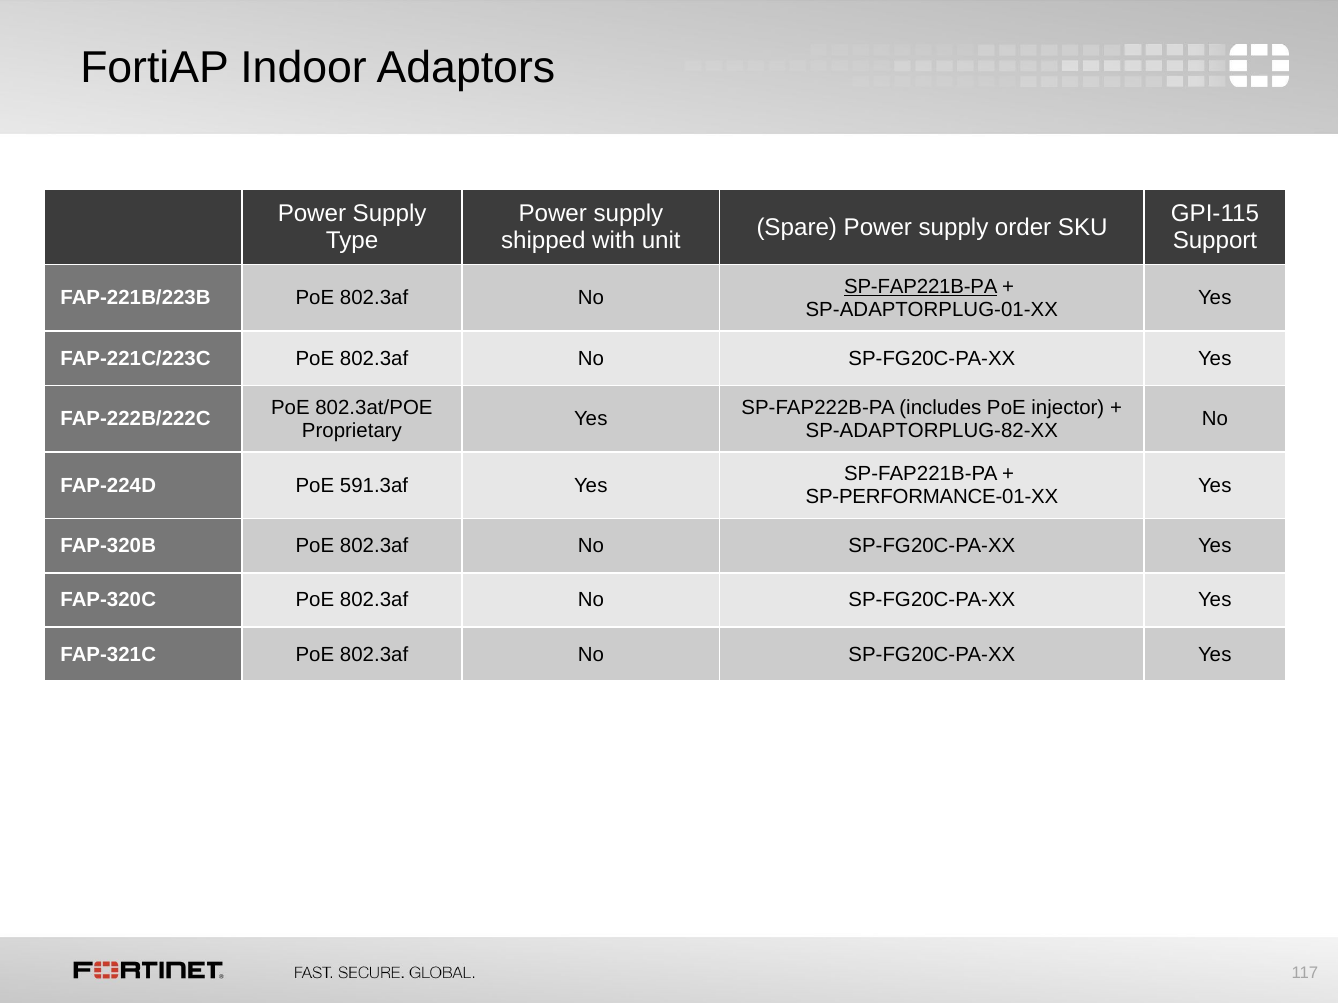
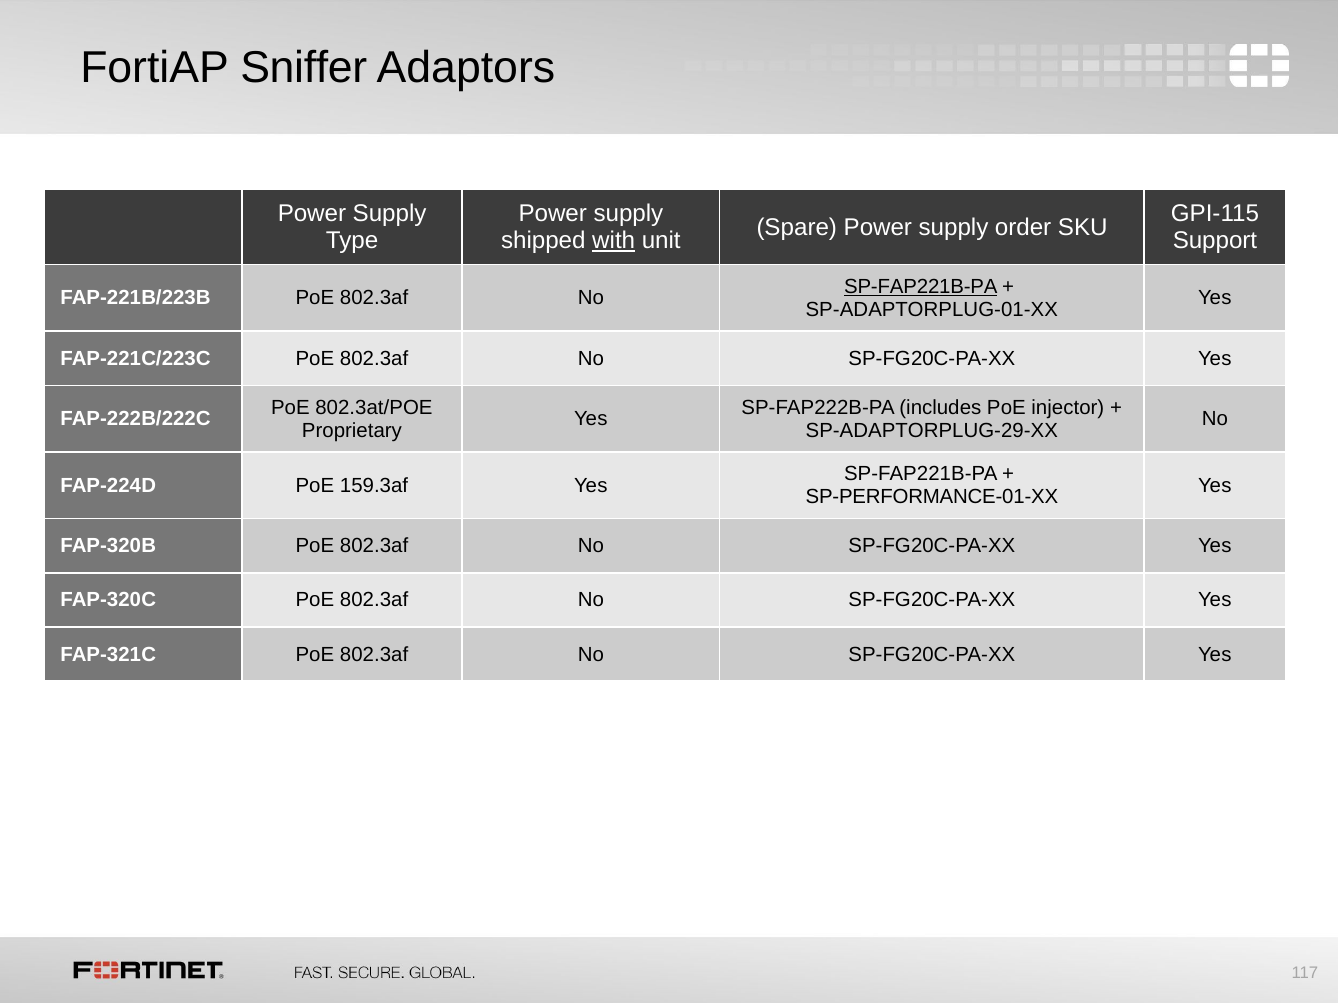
Indoor: Indoor -> Sniffer
with underline: none -> present
SP-ADAPTORPLUG-82-XX: SP-ADAPTORPLUG-82-XX -> SP-ADAPTORPLUG-29-XX
591.3af: 591.3af -> 159.3af
